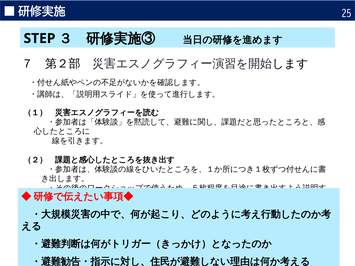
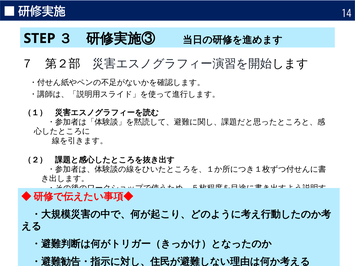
25: 25 -> 14
